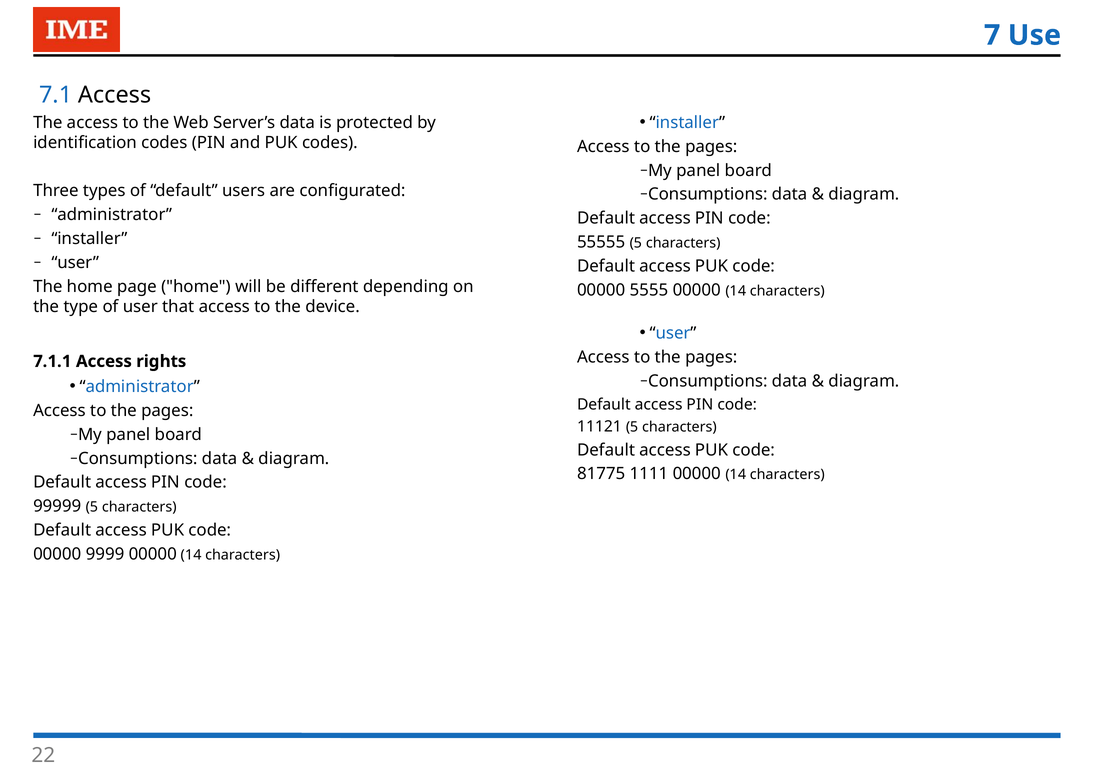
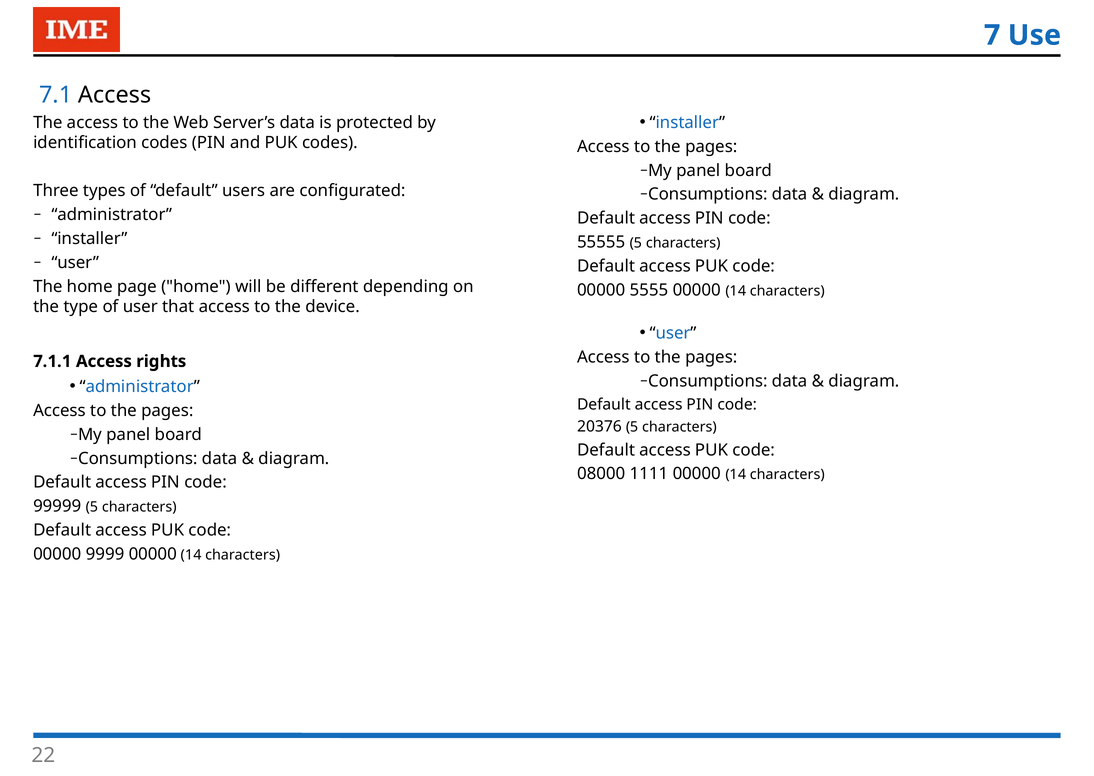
11121: 11121 -> 20376
81775: 81775 -> 08000
